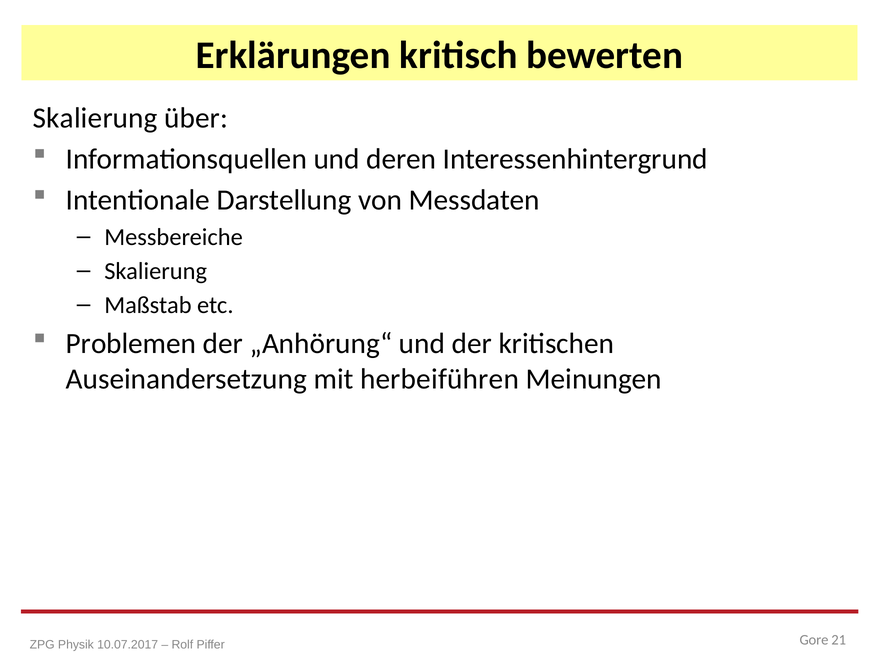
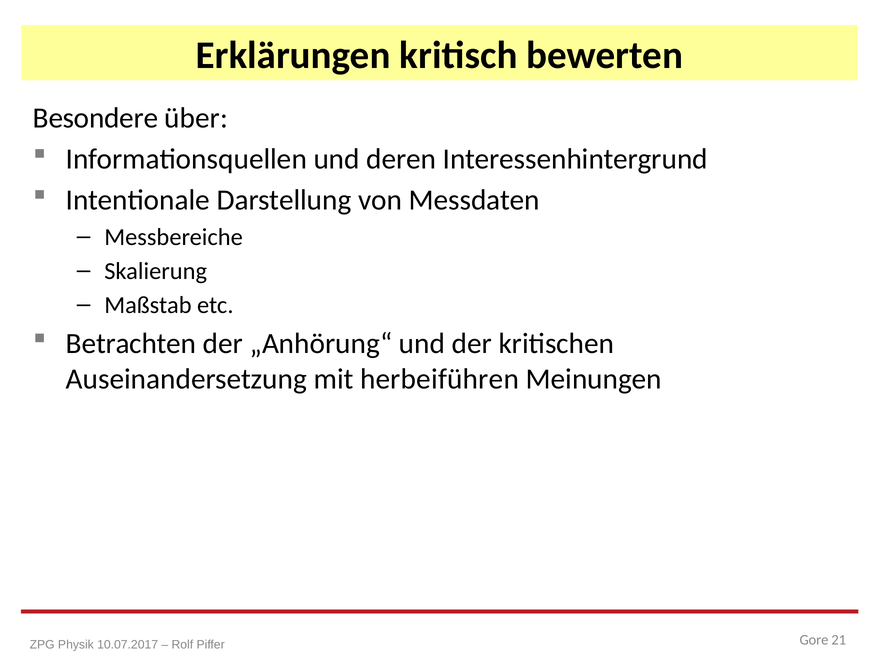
Skalierung at (95, 118): Skalierung -> Besondere
Problemen: Problemen -> Betrachten
